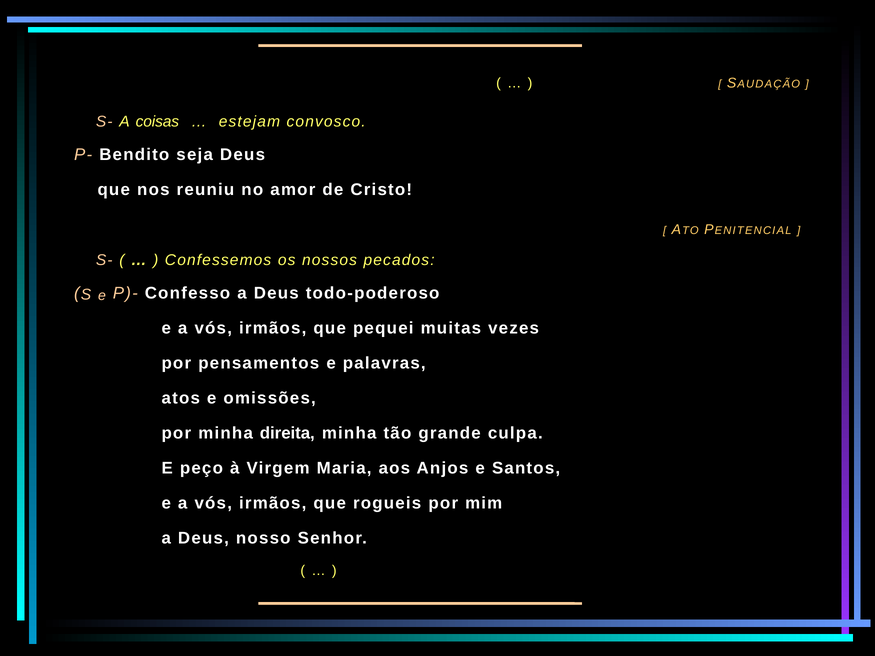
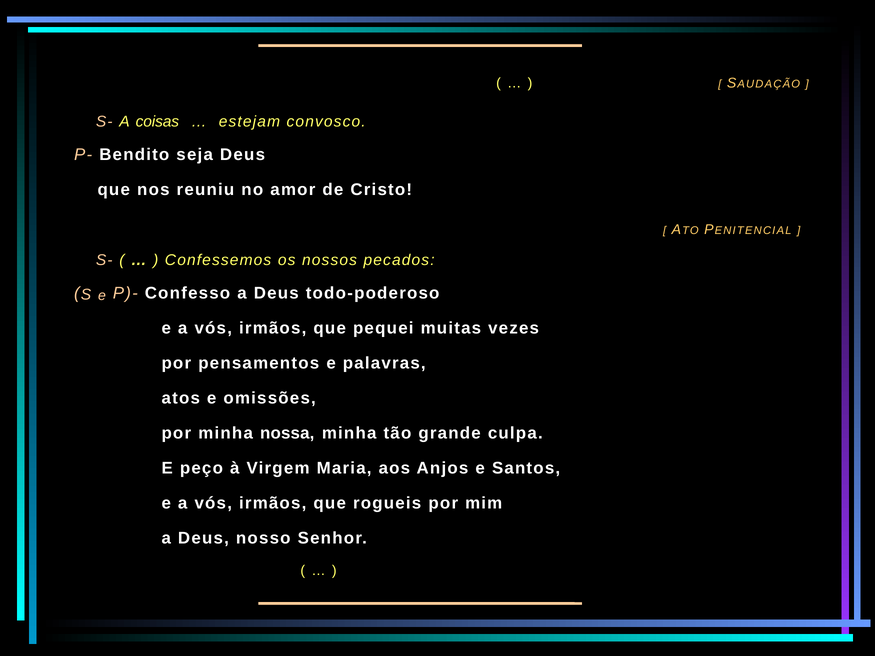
direita: direita -> nossa
